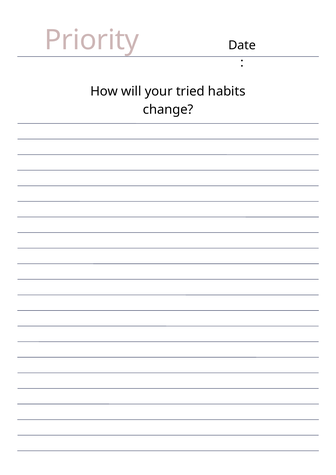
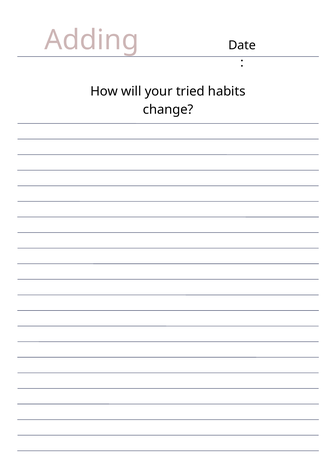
Priority: Priority -> Adding
